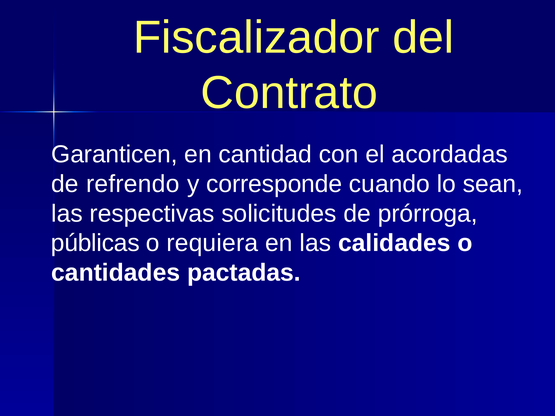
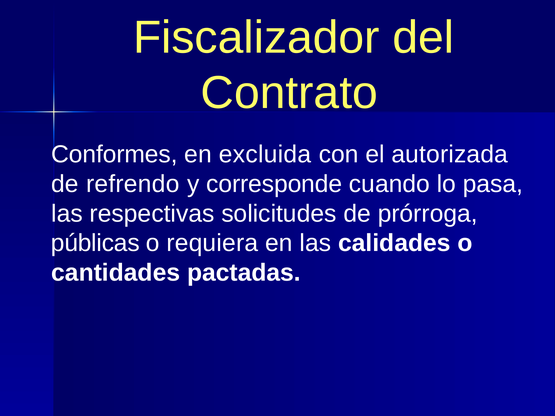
Garanticen: Garanticen -> Conformes
cantidad: cantidad -> excluida
acordadas: acordadas -> autorizada
sean: sean -> pasa
